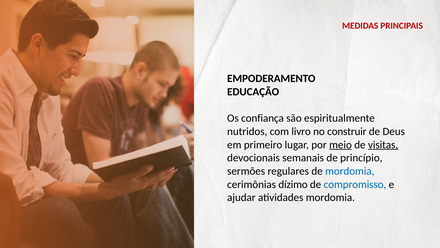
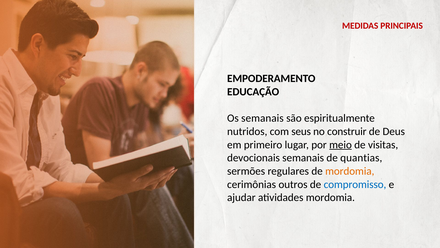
Os confiança: confiança -> semanais
livro: livro -> seus
visitas underline: present -> none
princípio: princípio -> quantias
mordomia at (350, 171) colour: blue -> orange
dízimo: dízimo -> outros
